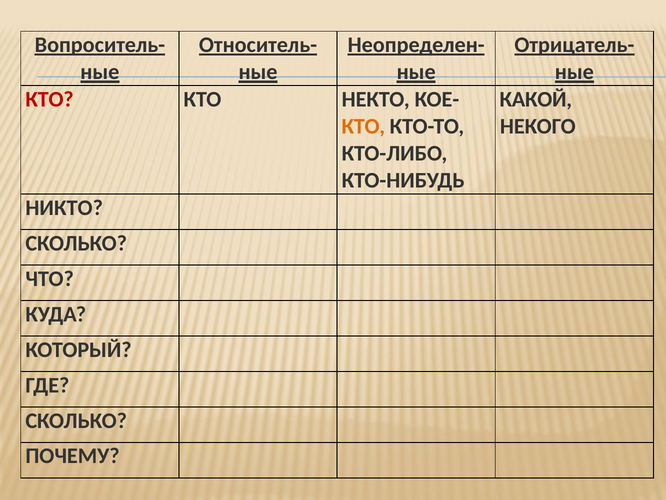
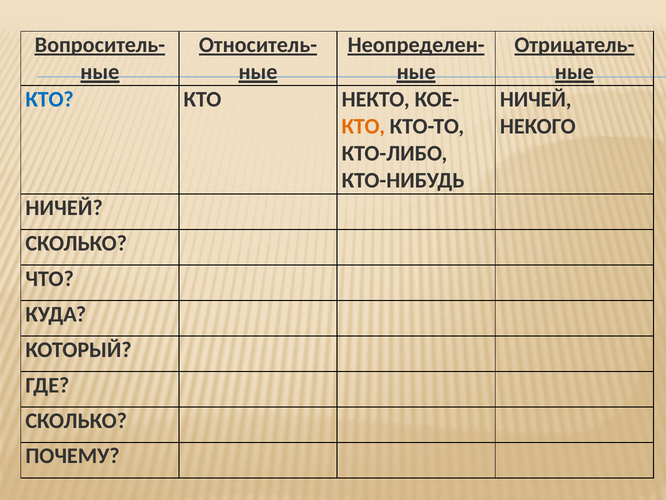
КТО at (50, 99) colour: red -> blue
КАКОЙ at (536, 99): КАКОЙ -> НИЧЕЙ
НИКТО at (64, 208): НИКТО -> НИЧЕЙ
